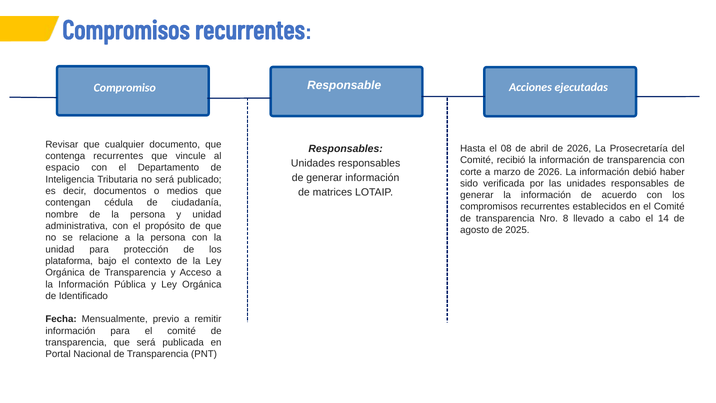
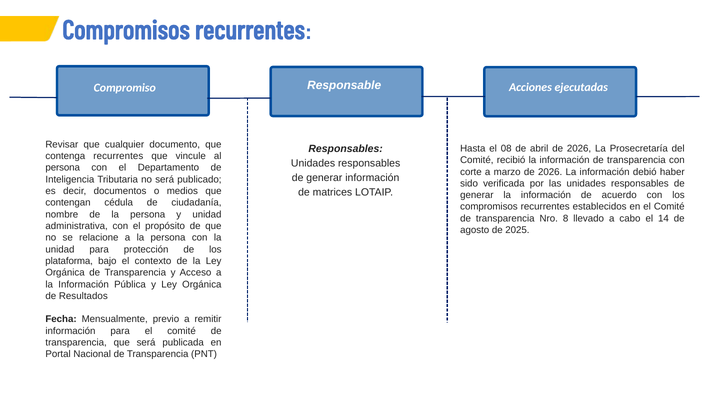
espacio at (63, 168): espacio -> persona
Identificado: Identificado -> Resultados
